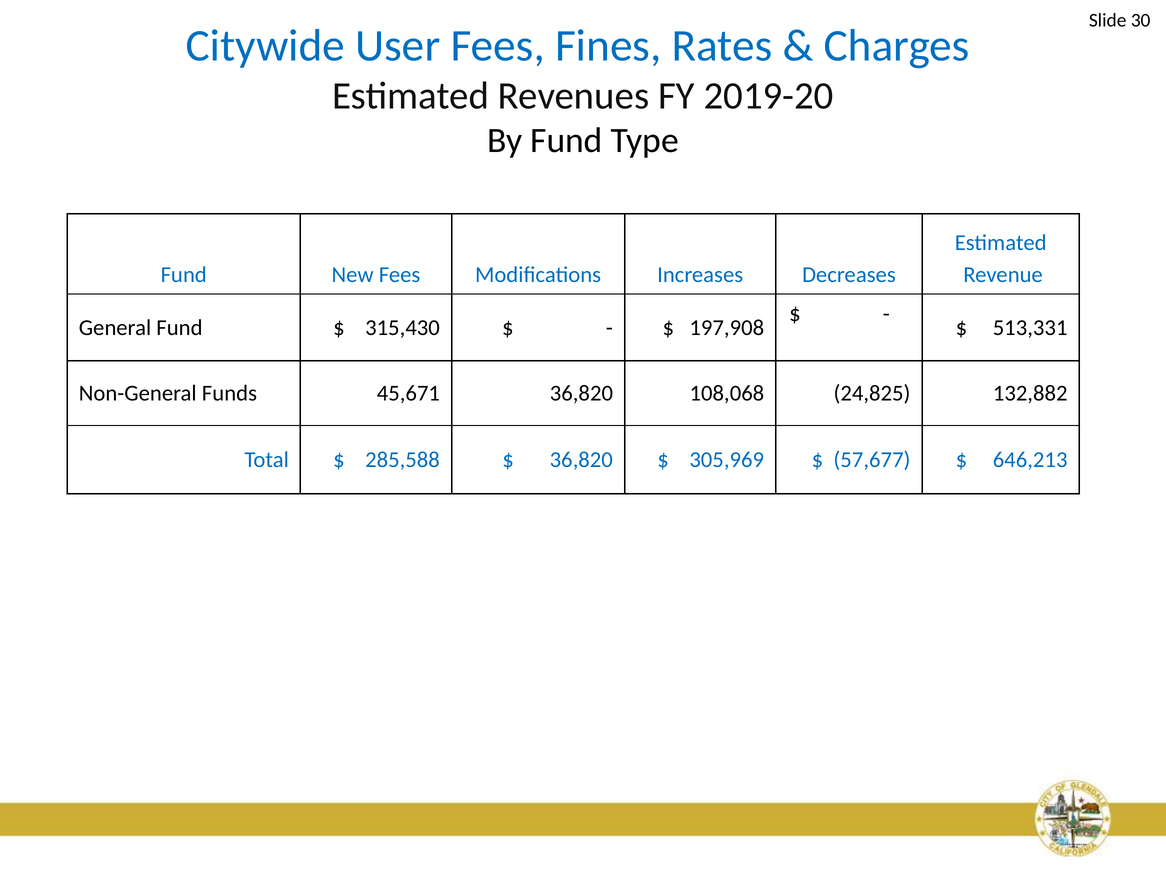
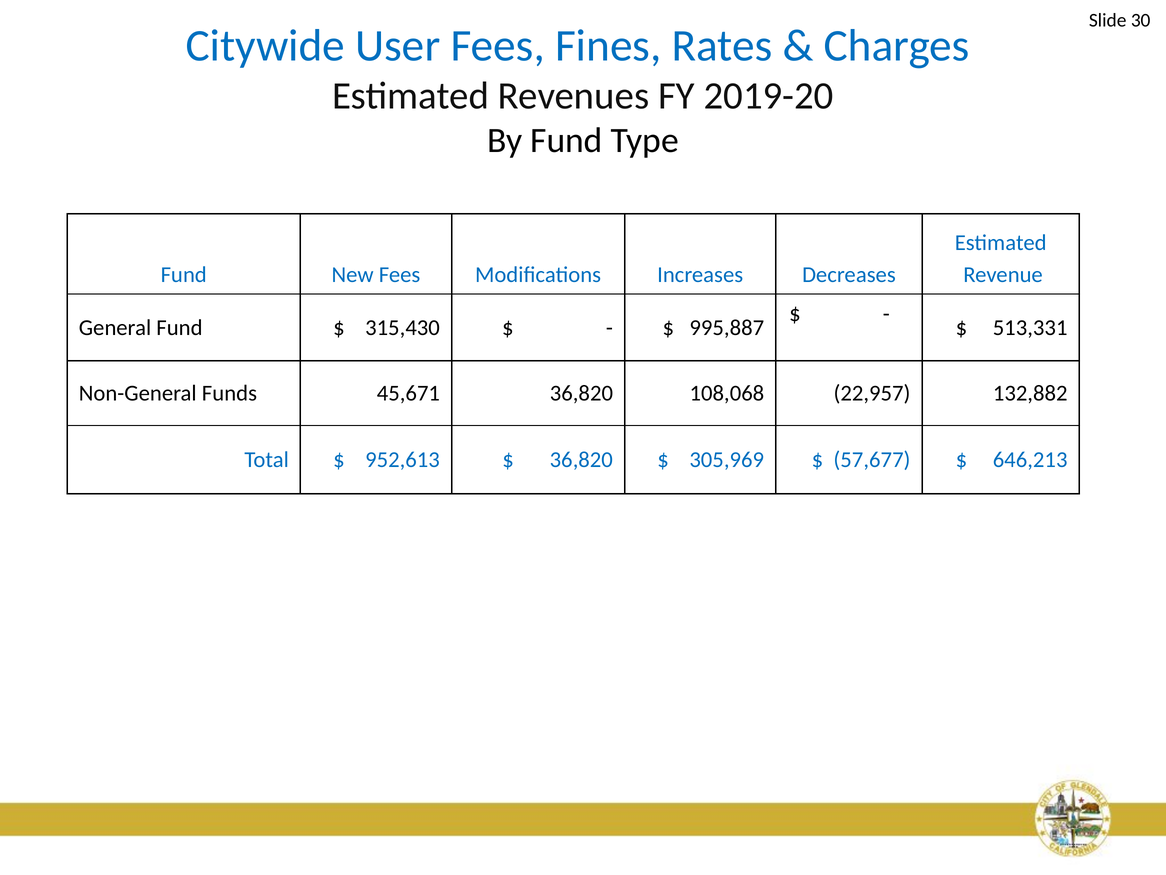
197,908: 197,908 -> 995,887
24,825: 24,825 -> 22,957
285,588: 285,588 -> 952,613
